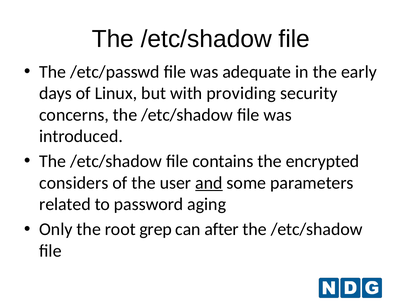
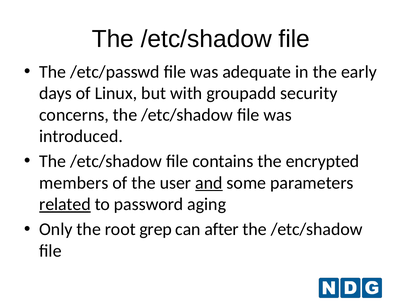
providing: providing -> groupadd
considers: considers -> members
related underline: none -> present
